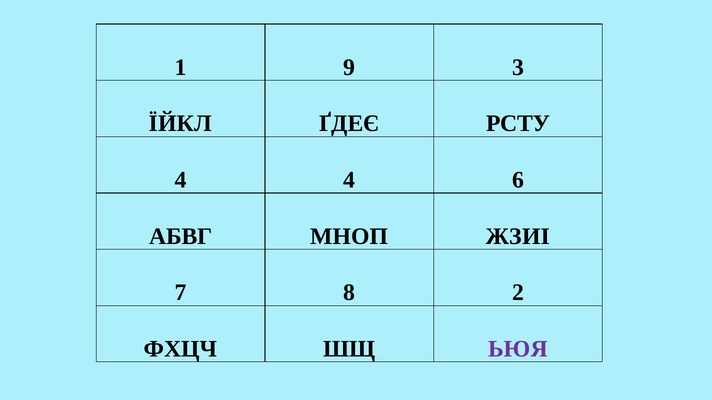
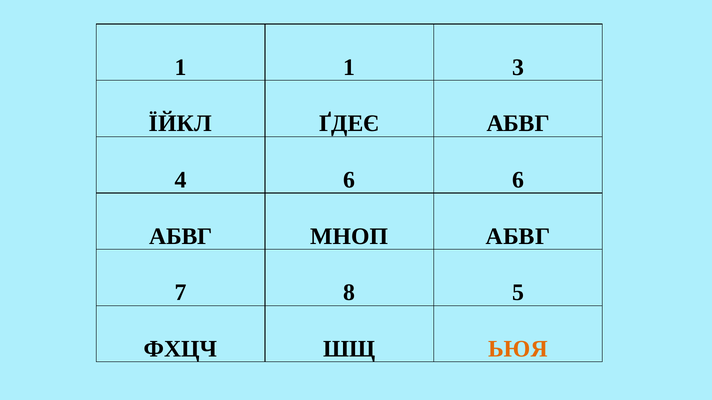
1 9: 9 -> 1
ҐДЕЄ РСТУ: РСТУ -> АБВГ
4 4: 4 -> 6
МНОП ЖЗИІ: ЖЗИІ -> АБВГ
2: 2 -> 5
ЬЮЯ colour: purple -> orange
